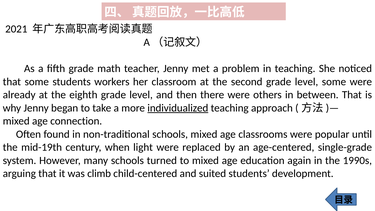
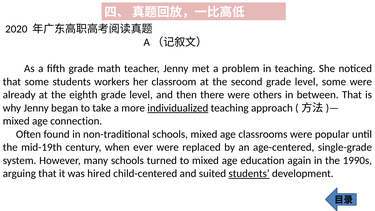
2021: 2021 -> 2020
light: light -> ever
climb: climb -> hired
students at (249, 174) underline: none -> present
